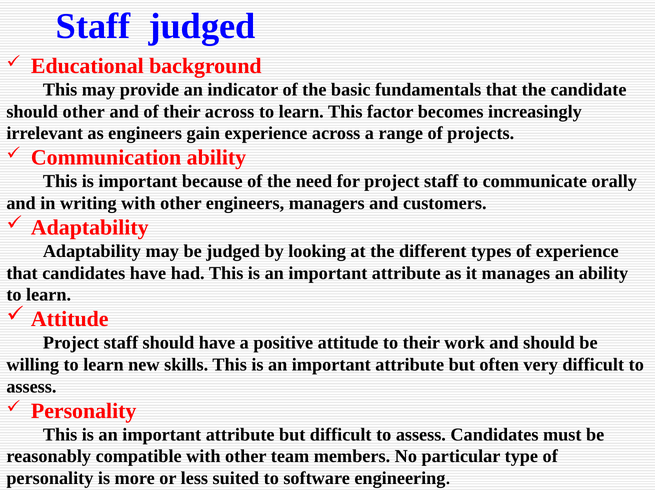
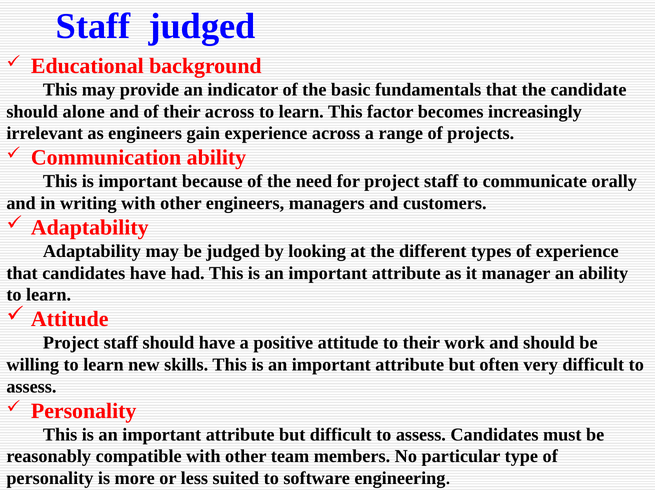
should other: other -> alone
manages: manages -> manager
